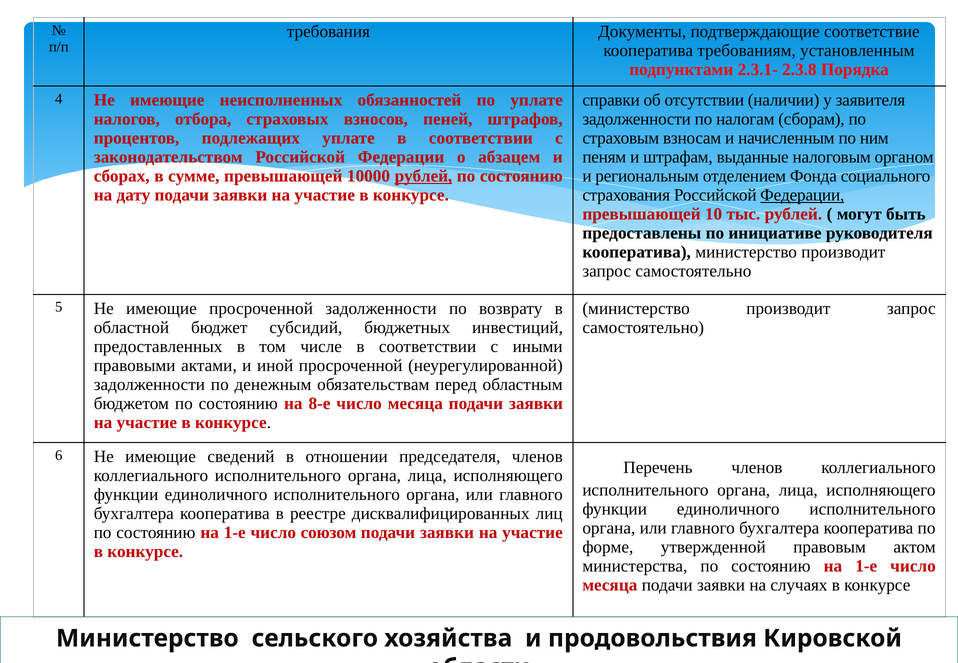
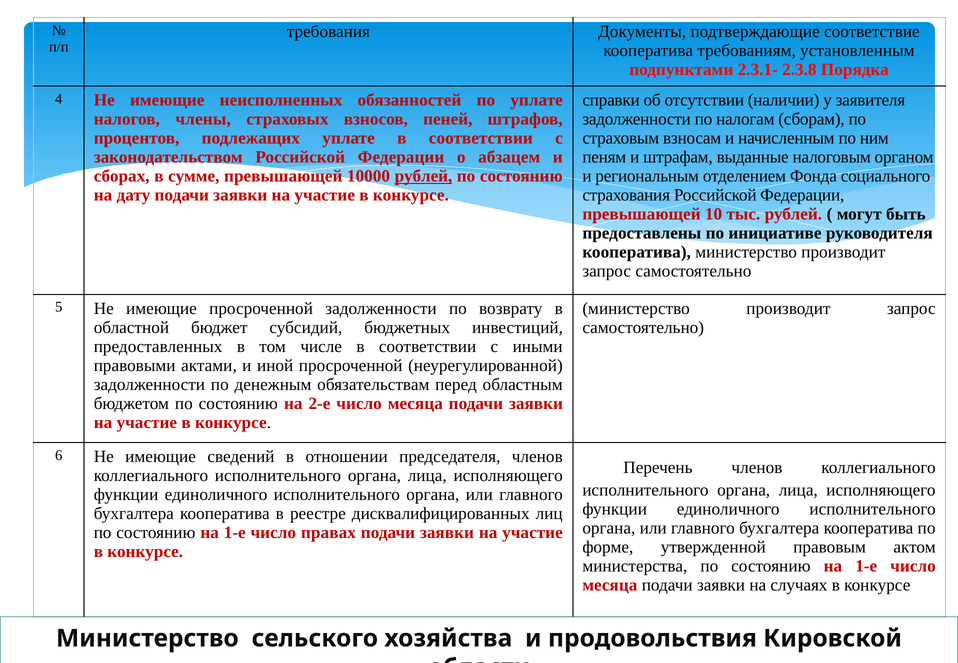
отбора: отбора -> члены
Федерации at (802, 195) underline: present -> none
8-е: 8-е -> 2-е
союзом: союзом -> правах
